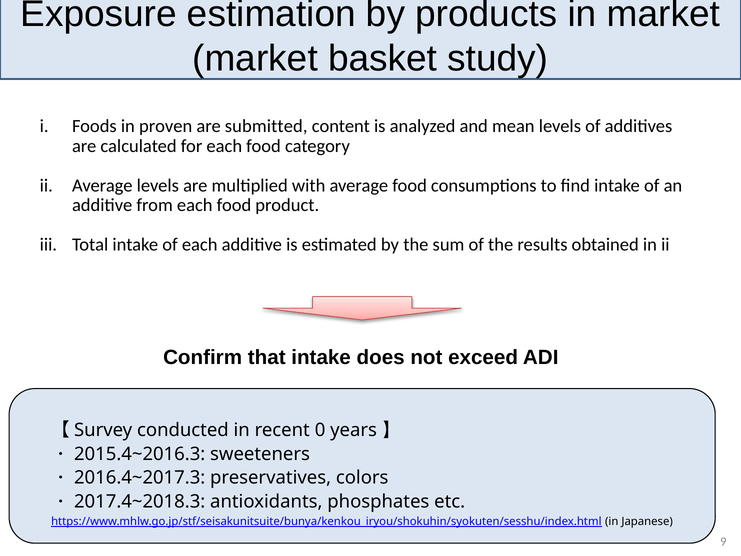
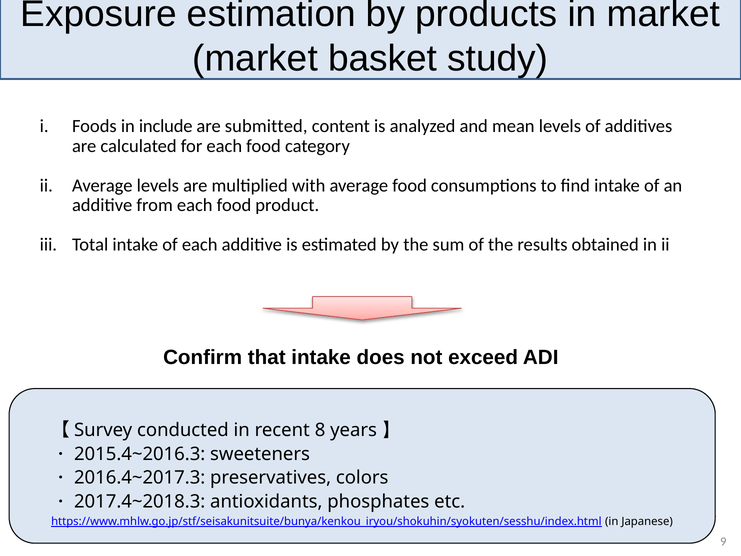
proven: proven -> include
0: 0 -> 8
